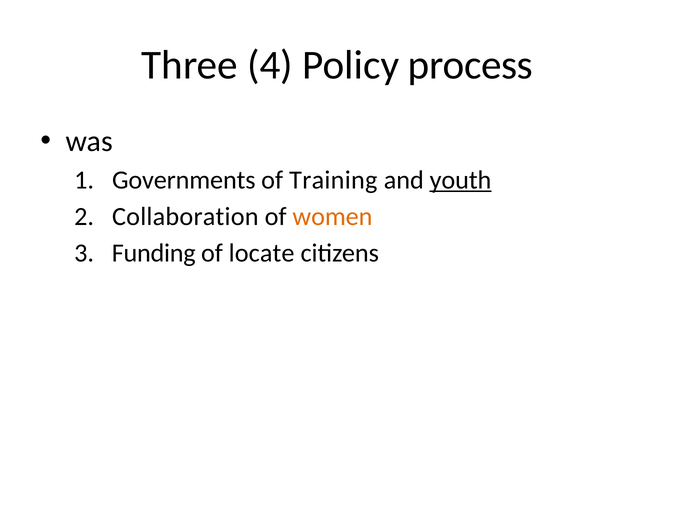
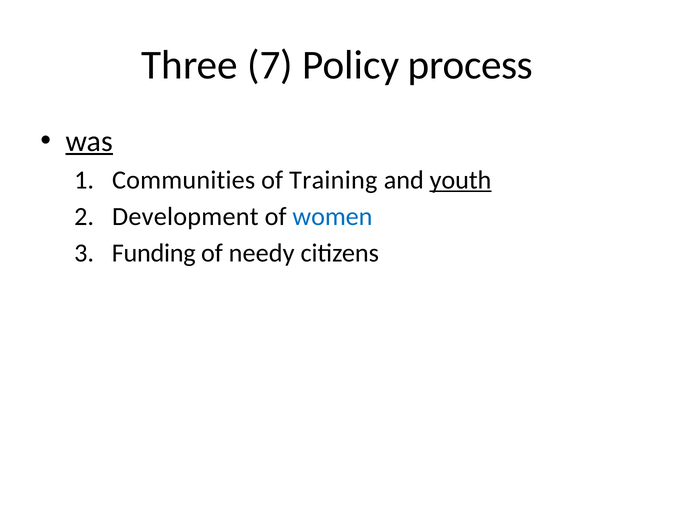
4: 4 -> 7
was underline: none -> present
Governments: Governments -> Communities
Collaboration: Collaboration -> Development
women colour: orange -> blue
locate: locate -> needy
